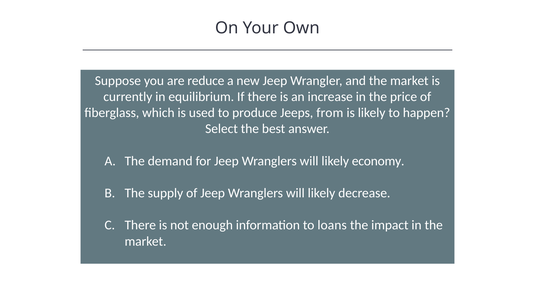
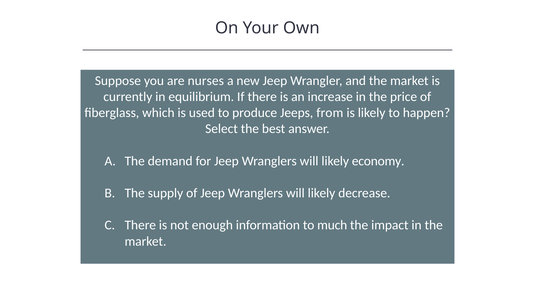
reduce: reduce -> nurses
loans: loans -> much
